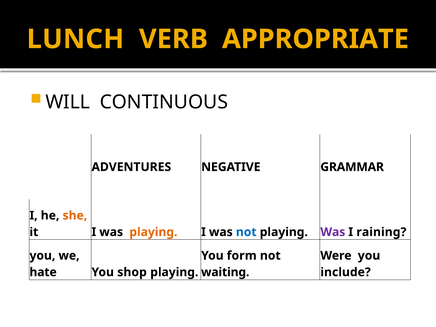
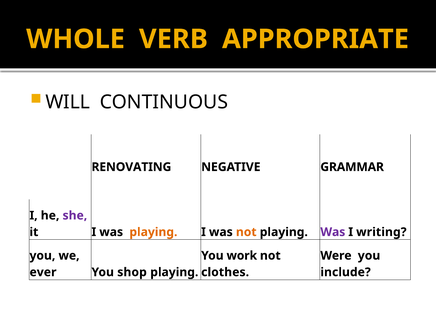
LUNCH: LUNCH -> WHOLE
ADVENTURES: ADVENTURES -> RENOVATING
she colour: orange -> purple
not at (246, 232) colour: blue -> orange
raining: raining -> writing
form: form -> work
hate: hate -> ever
waiting: waiting -> clothes
